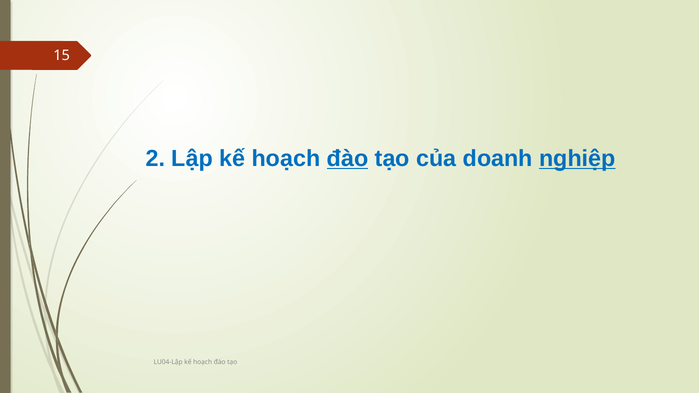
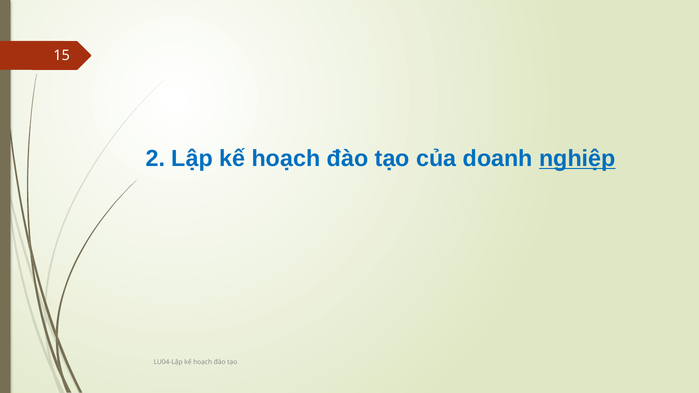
đào at (348, 159) underline: present -> none
